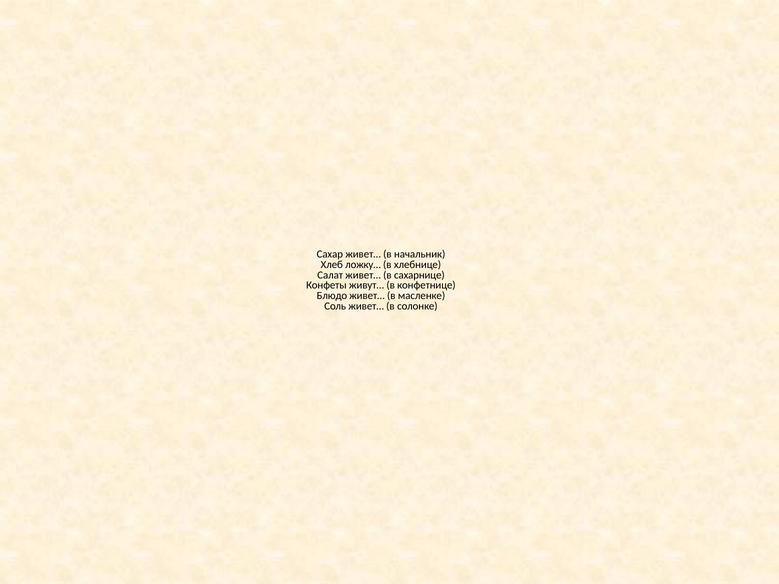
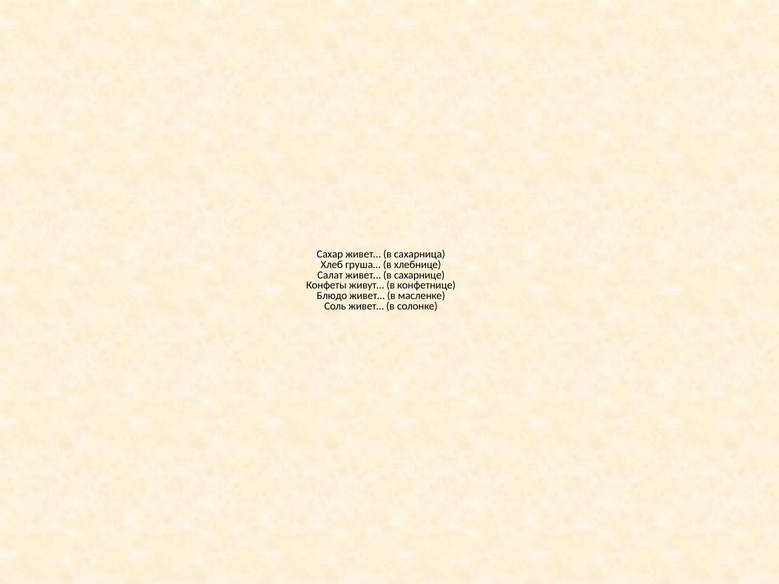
начальник: начальник -> сахарница
ложку…: ложку… -> груша…
